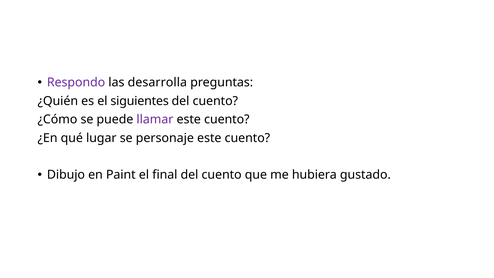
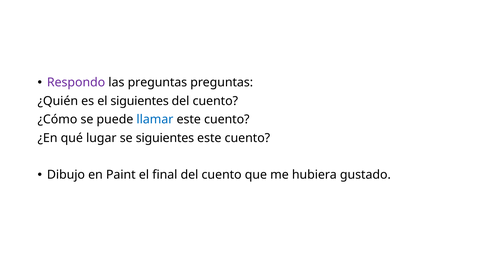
las desarrolla: desarrolla -> preguntas
llamar colour: purple -> blue
se personaje: personaje -> siguientes
